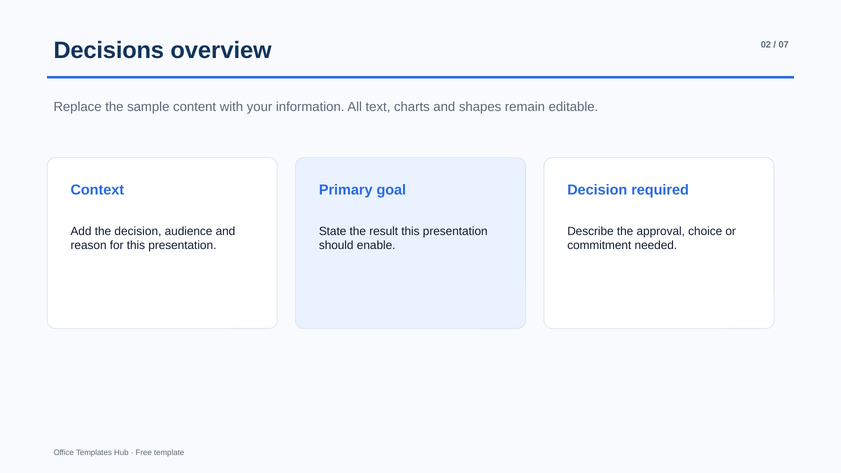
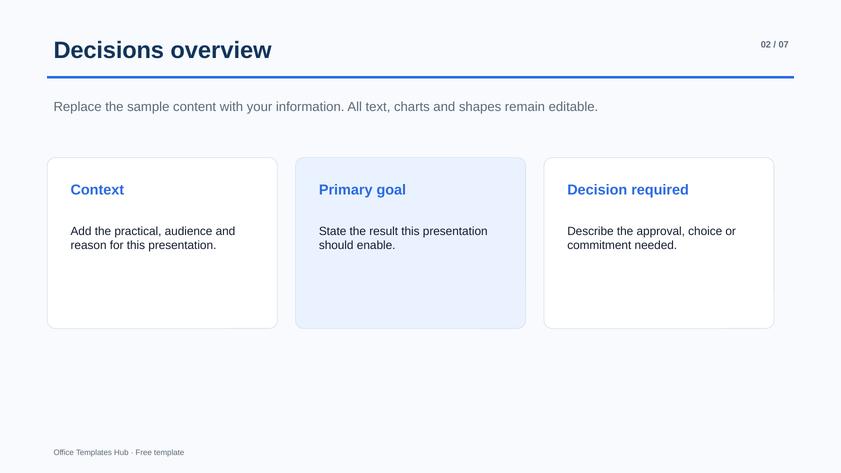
the decision: decision -> practical
